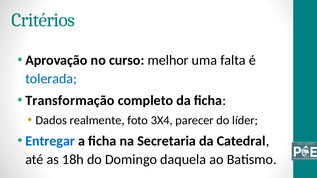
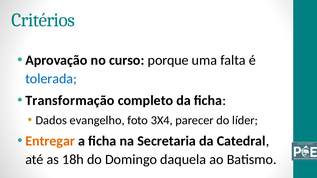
melhor: melhor -> porque
realmente: realmente -> evangelho
Entregar colour: blue -> orange
